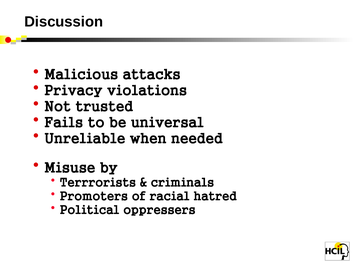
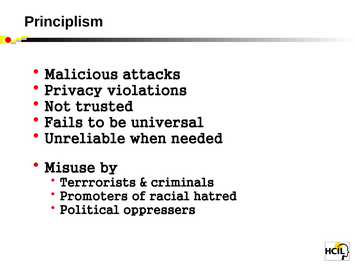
Discussion: Discussion -> Principlism
